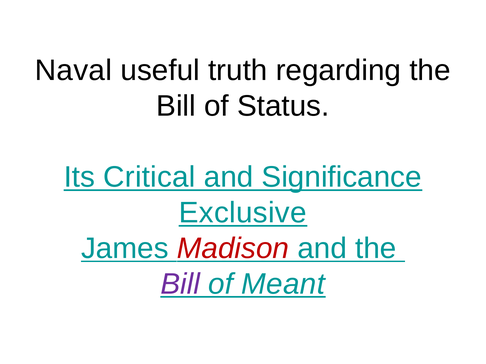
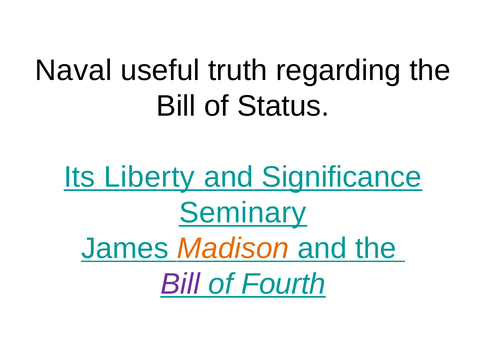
Critical: Critical -> Liberty
Exclusive: Exclusive -> Seminary
Madison colour: red -> orange
Meant: Meant -> Fourth
